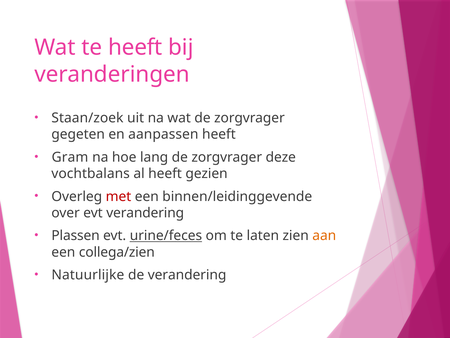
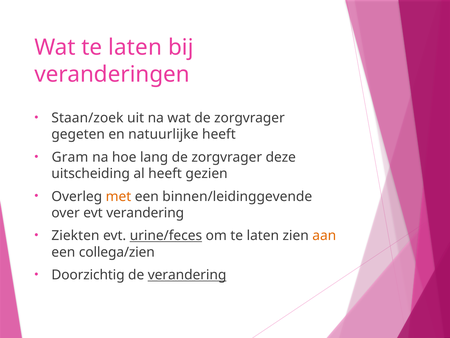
Wat te heeft: heeft -> laten
aanpassen: aanpassen -> natuurlijke
vochtbalans: vochtbalans -> uitscheiding
met colour: red -> orange
Plassen: Plassen -> Ziekten
Natuurlijke: Natuurlijke -> Doorzichtig
verandering at (187, 275) underline: none -> present
